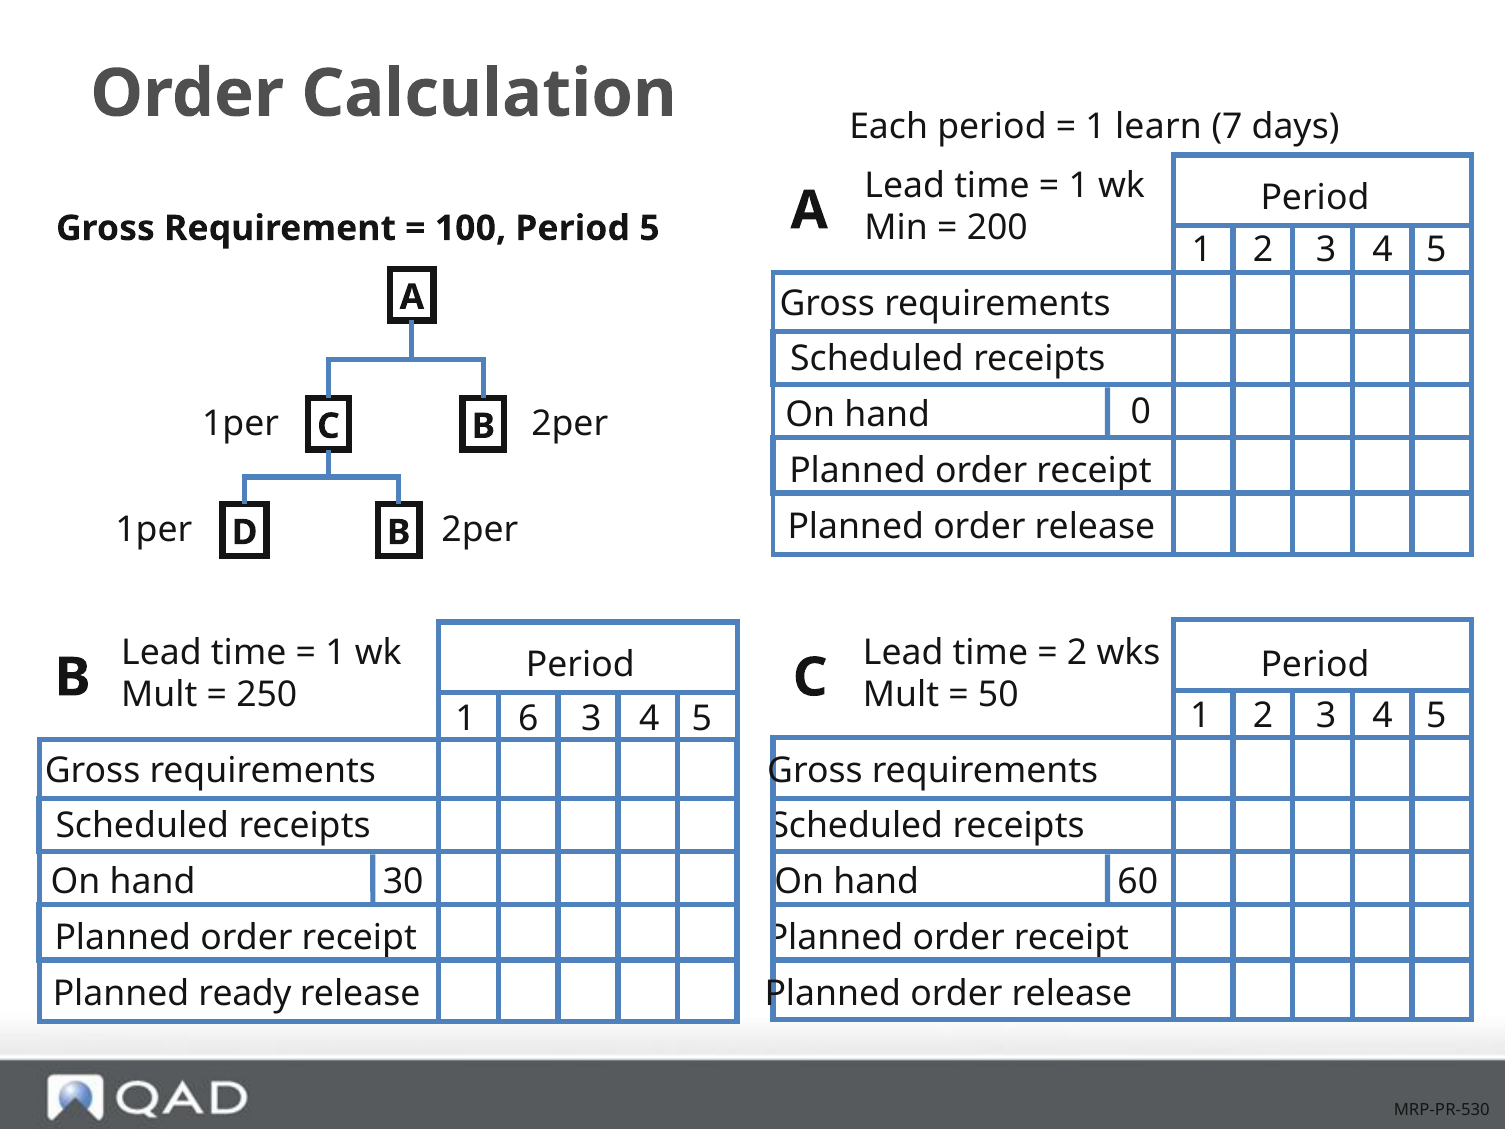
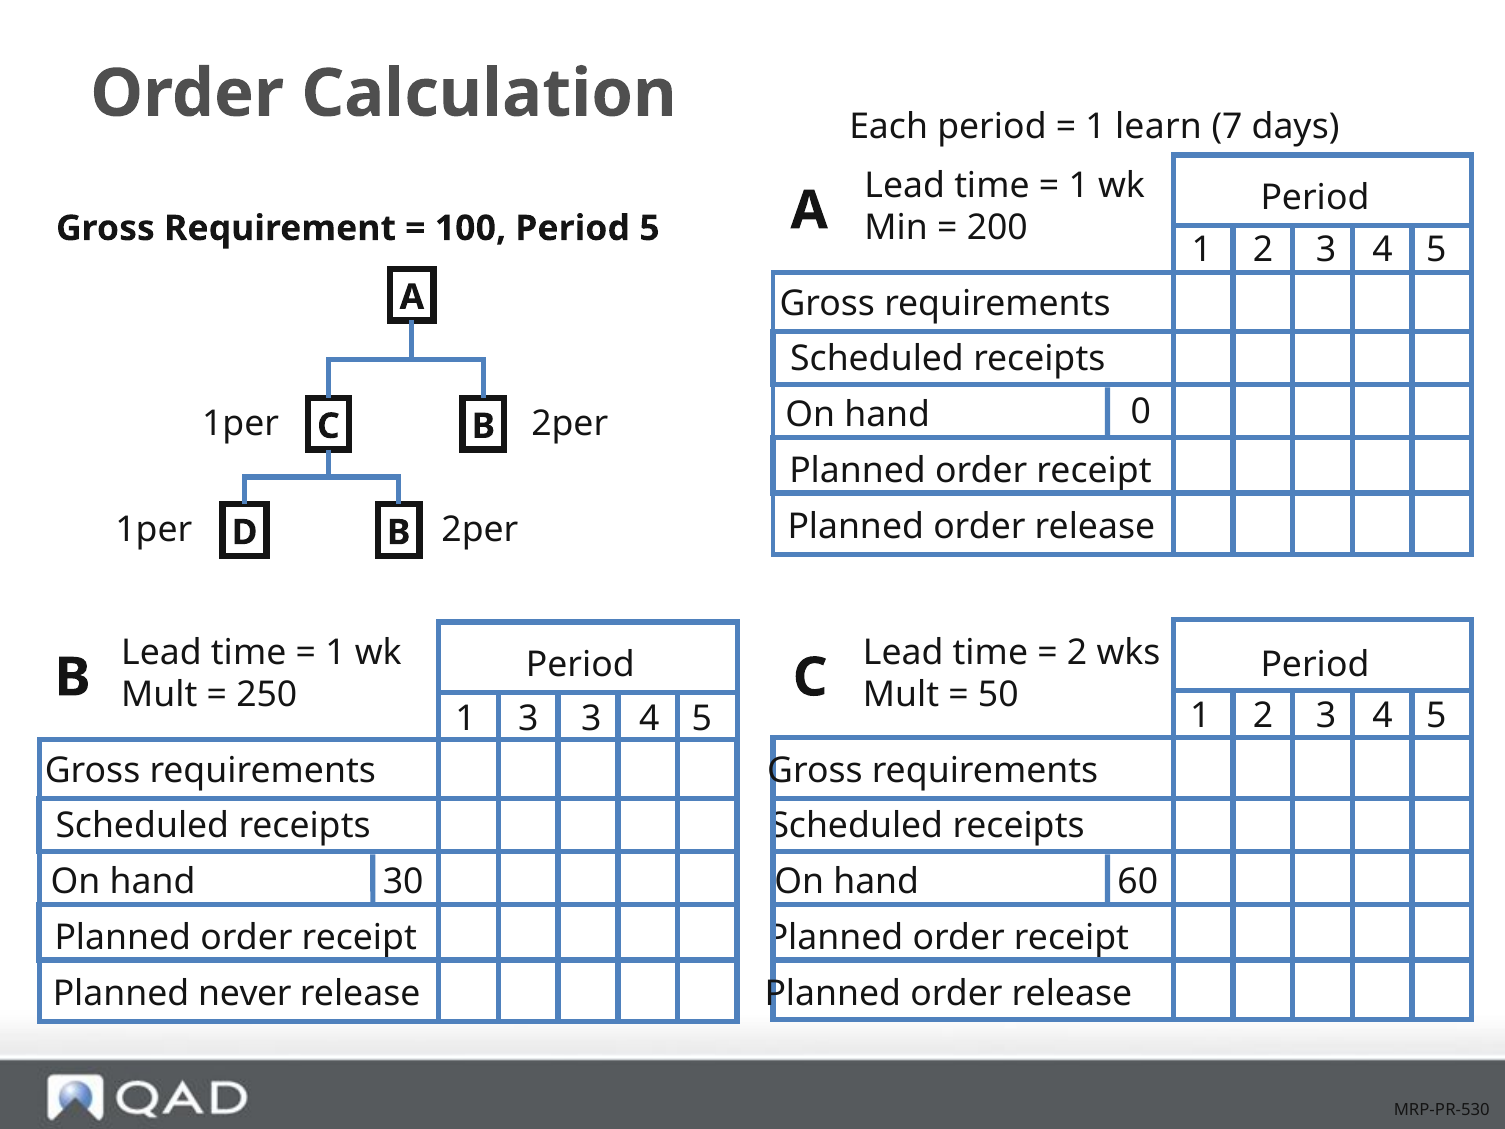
1 6: 6 -> 3
ready: ready -> never
